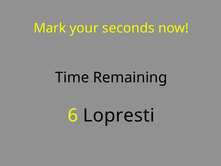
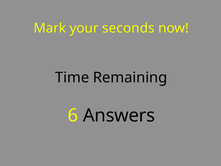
Lopresti: Lopresti -> Answers
